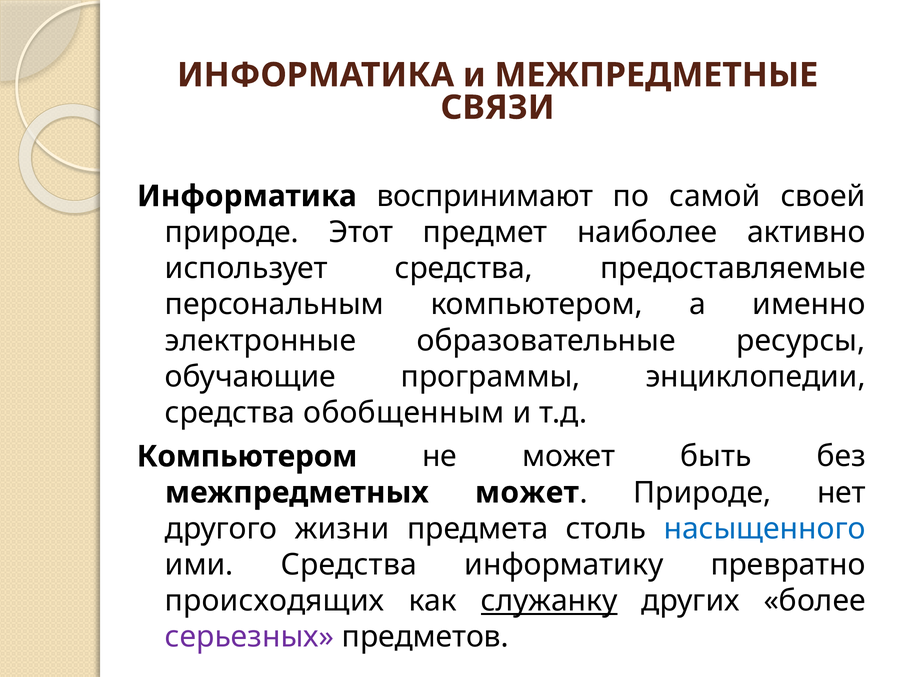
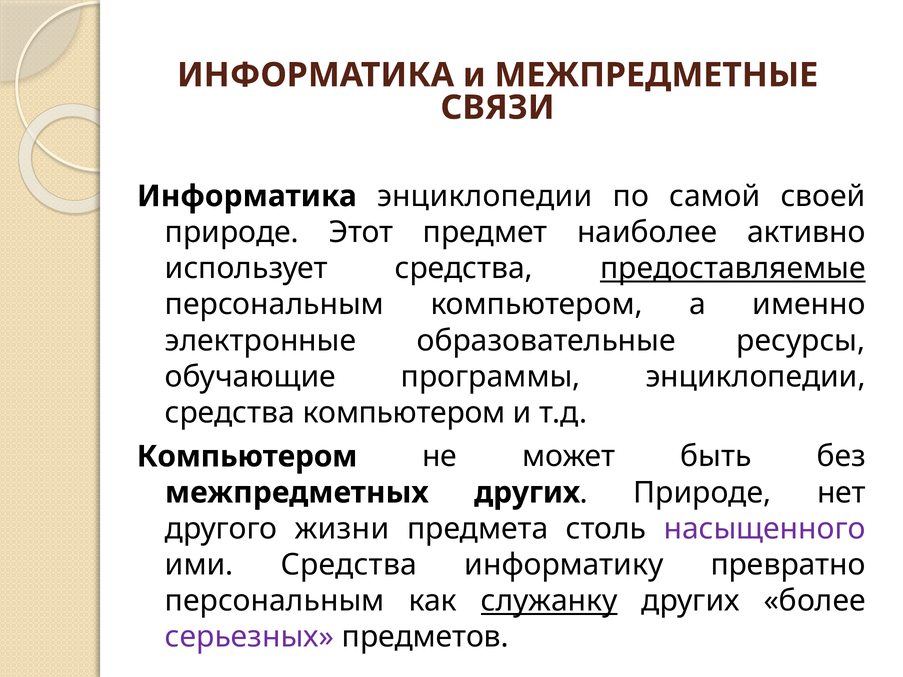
Информатика воспринимают: воспринимают -> энциклопедии
предоставляемые underline: none -> present
средства обобщенным: обобщенным -> компьютером
межпредметных может: может -> других
насыщенного colour: blue -> purple
происходящих at (275, 601): происходящих -> персональным
